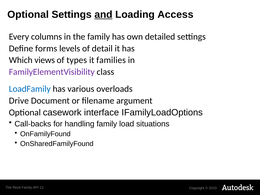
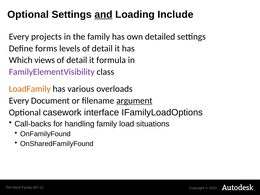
Access: Access -> Include
columns: columns -> projects
types at (77, 60): types -> detail
families: families -> formula
LoadFamily colour: blue -> orange
Drive at (19, 101): Drive -> Every
argument underline: none -> present
